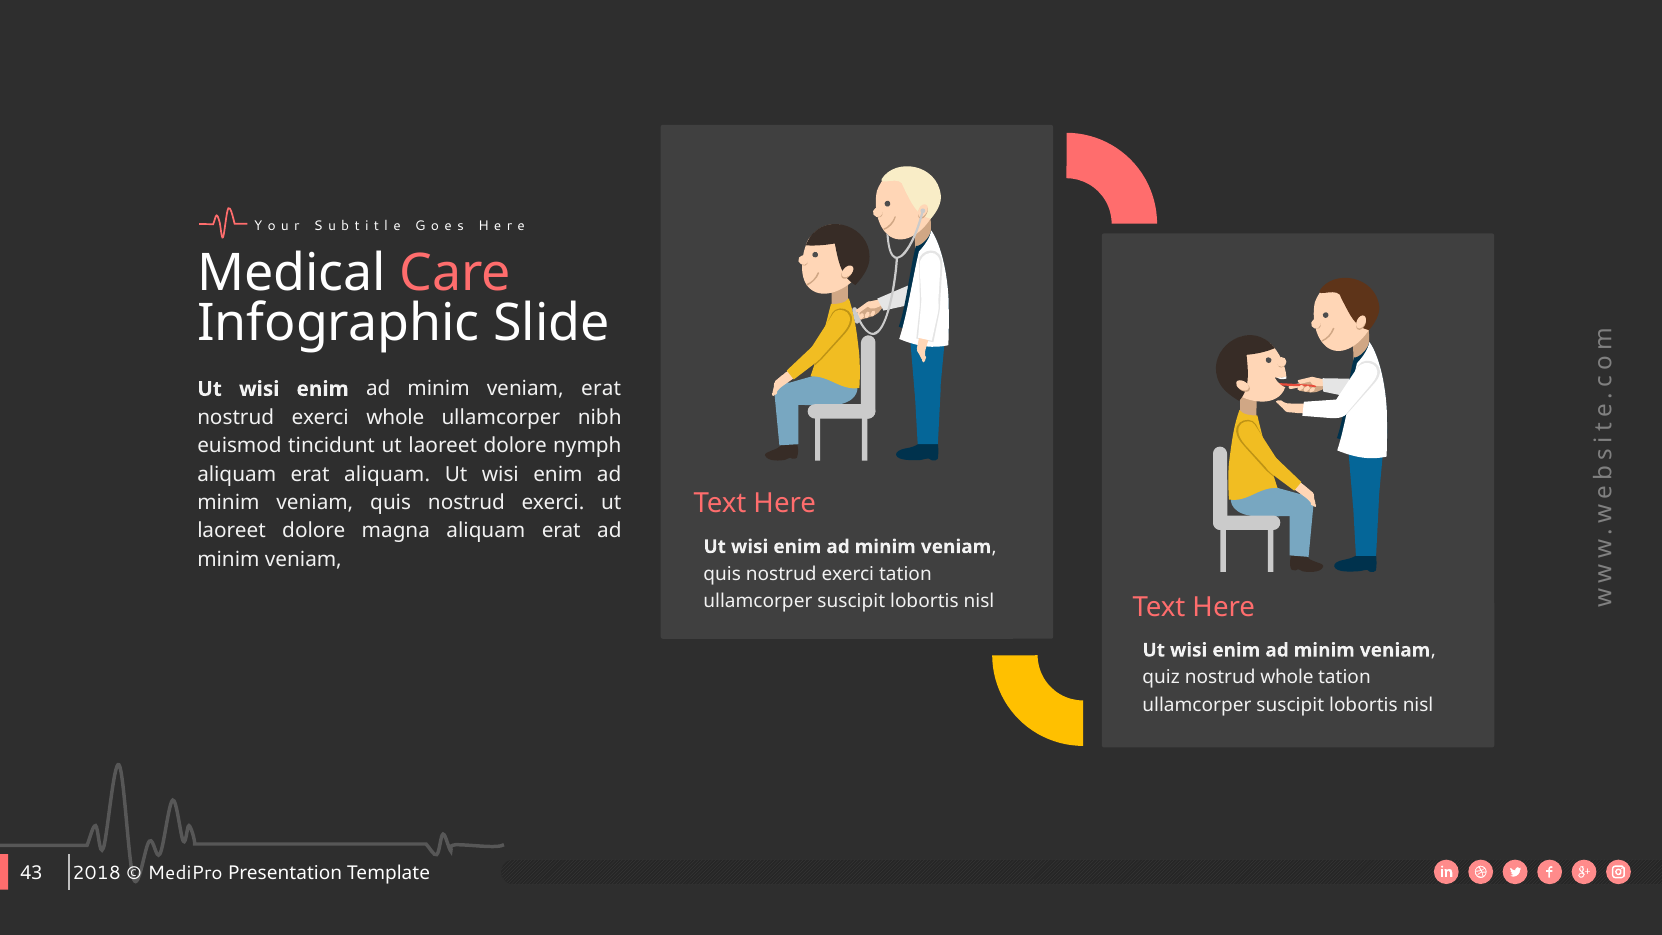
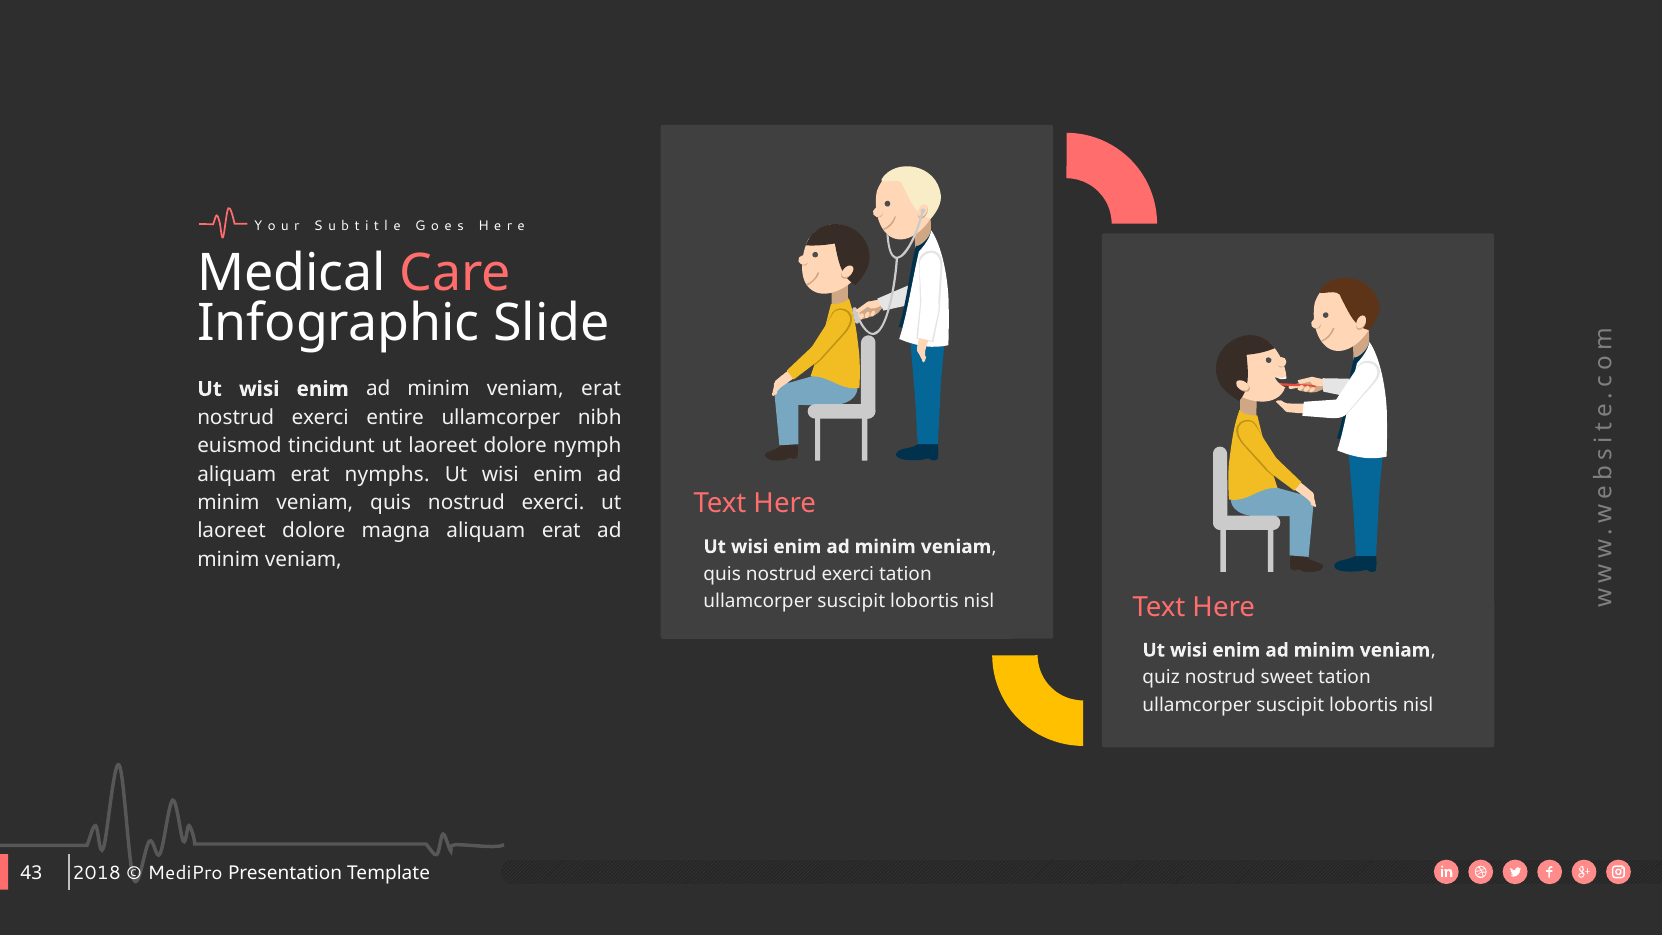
exerci whole: whole -> entire
erat aliquam: aliquam -> nymphs
nostrud whole: whole -> sweet
